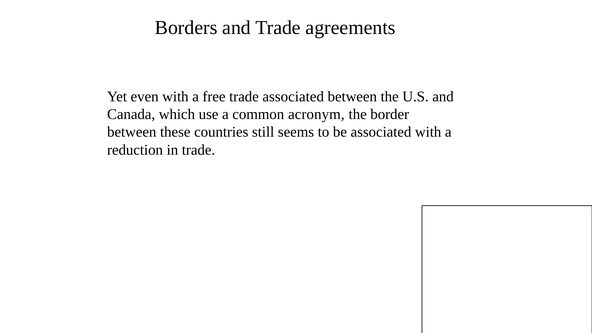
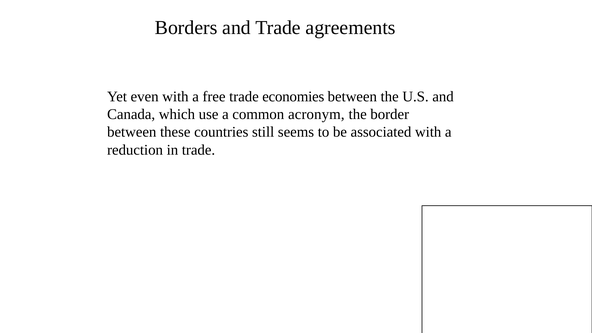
trade associated: associated -> economies
